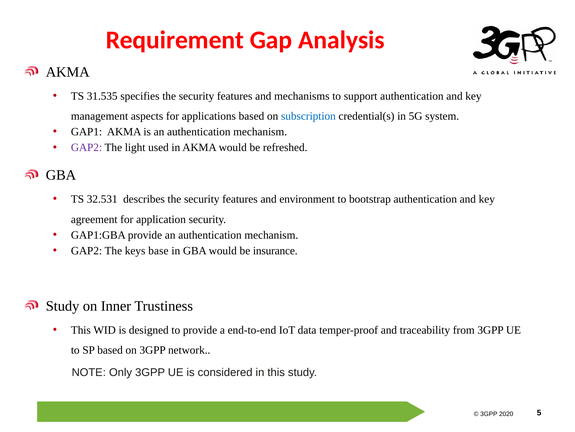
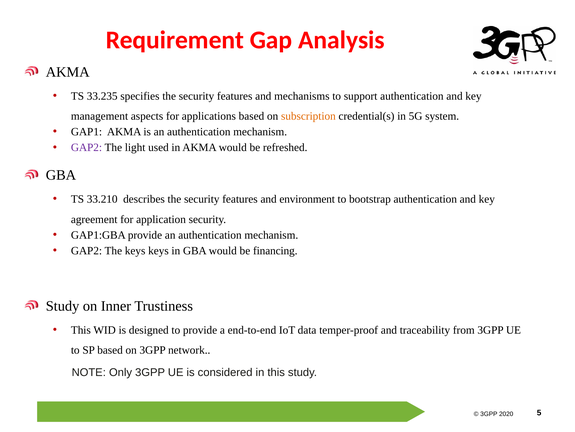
31.535: 31.535 -> 33.235
subscription colour: blue -> orange
32.531: 32.531 -> 33.210
keys base: base -> keys
insurance: insurance -> financing
